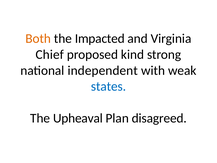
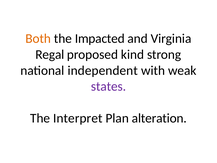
Chief: Chief -> Regal
states colour: blue -> purple
Upheaval: Upheaval -> Interpret
disagreed: disagreed -> alteration
